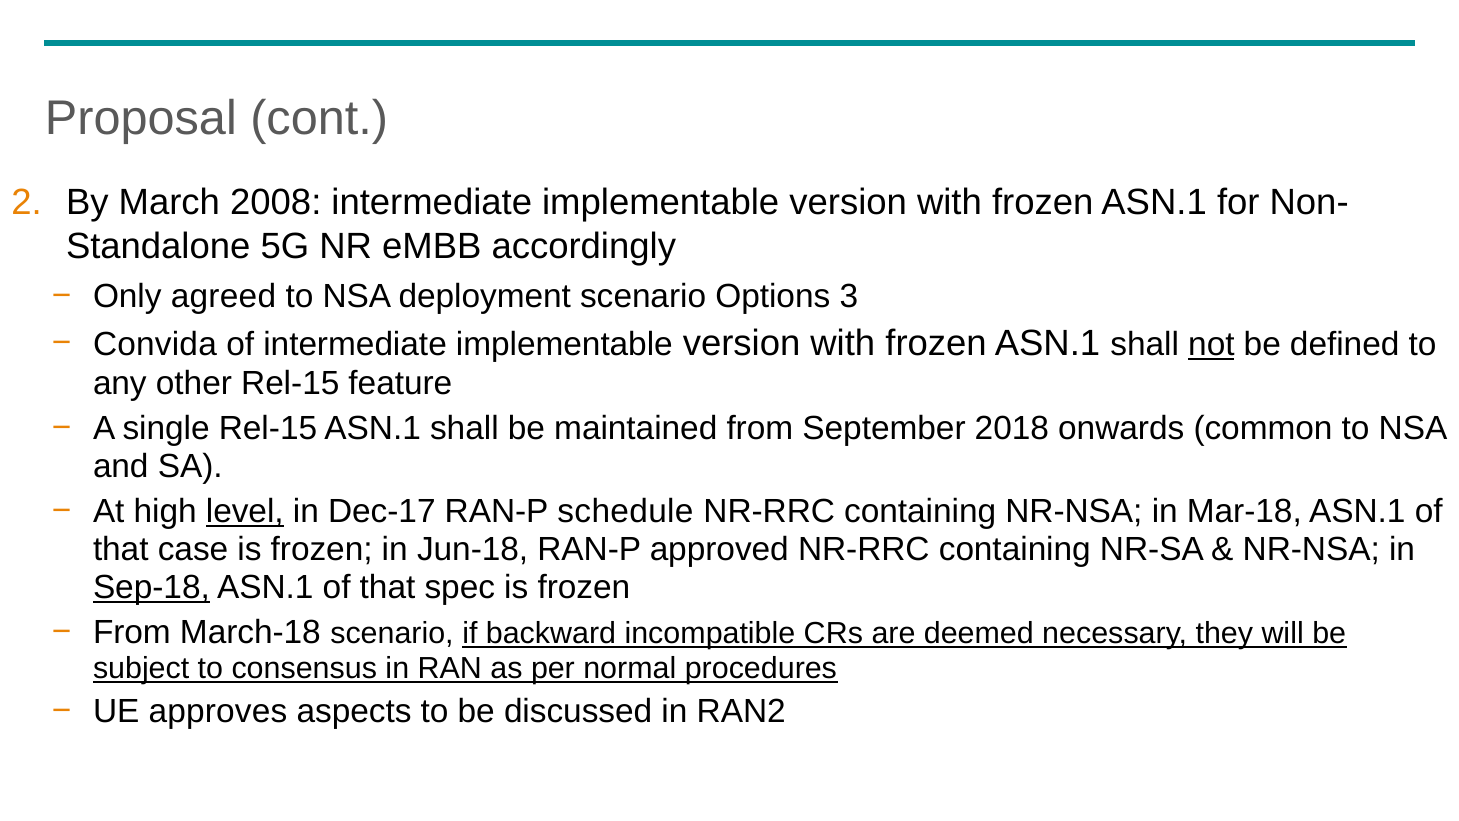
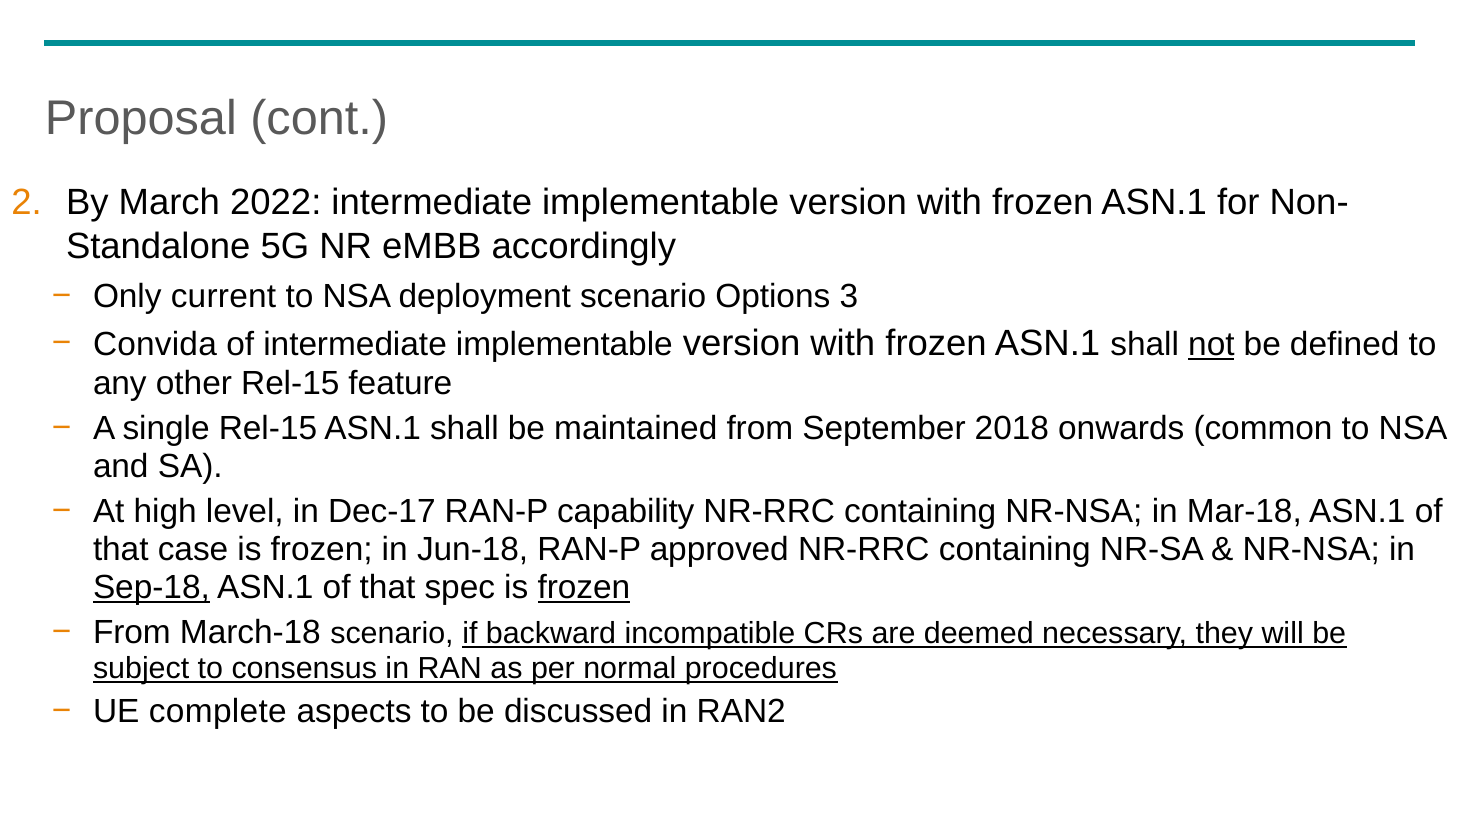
2008: 2008 -> 2022
agreed: agreed -> current
level underline: present -> none
schedule: schedule -> capability
frozen at (584, 587) underline: none -> present
approves: approves -> complete
